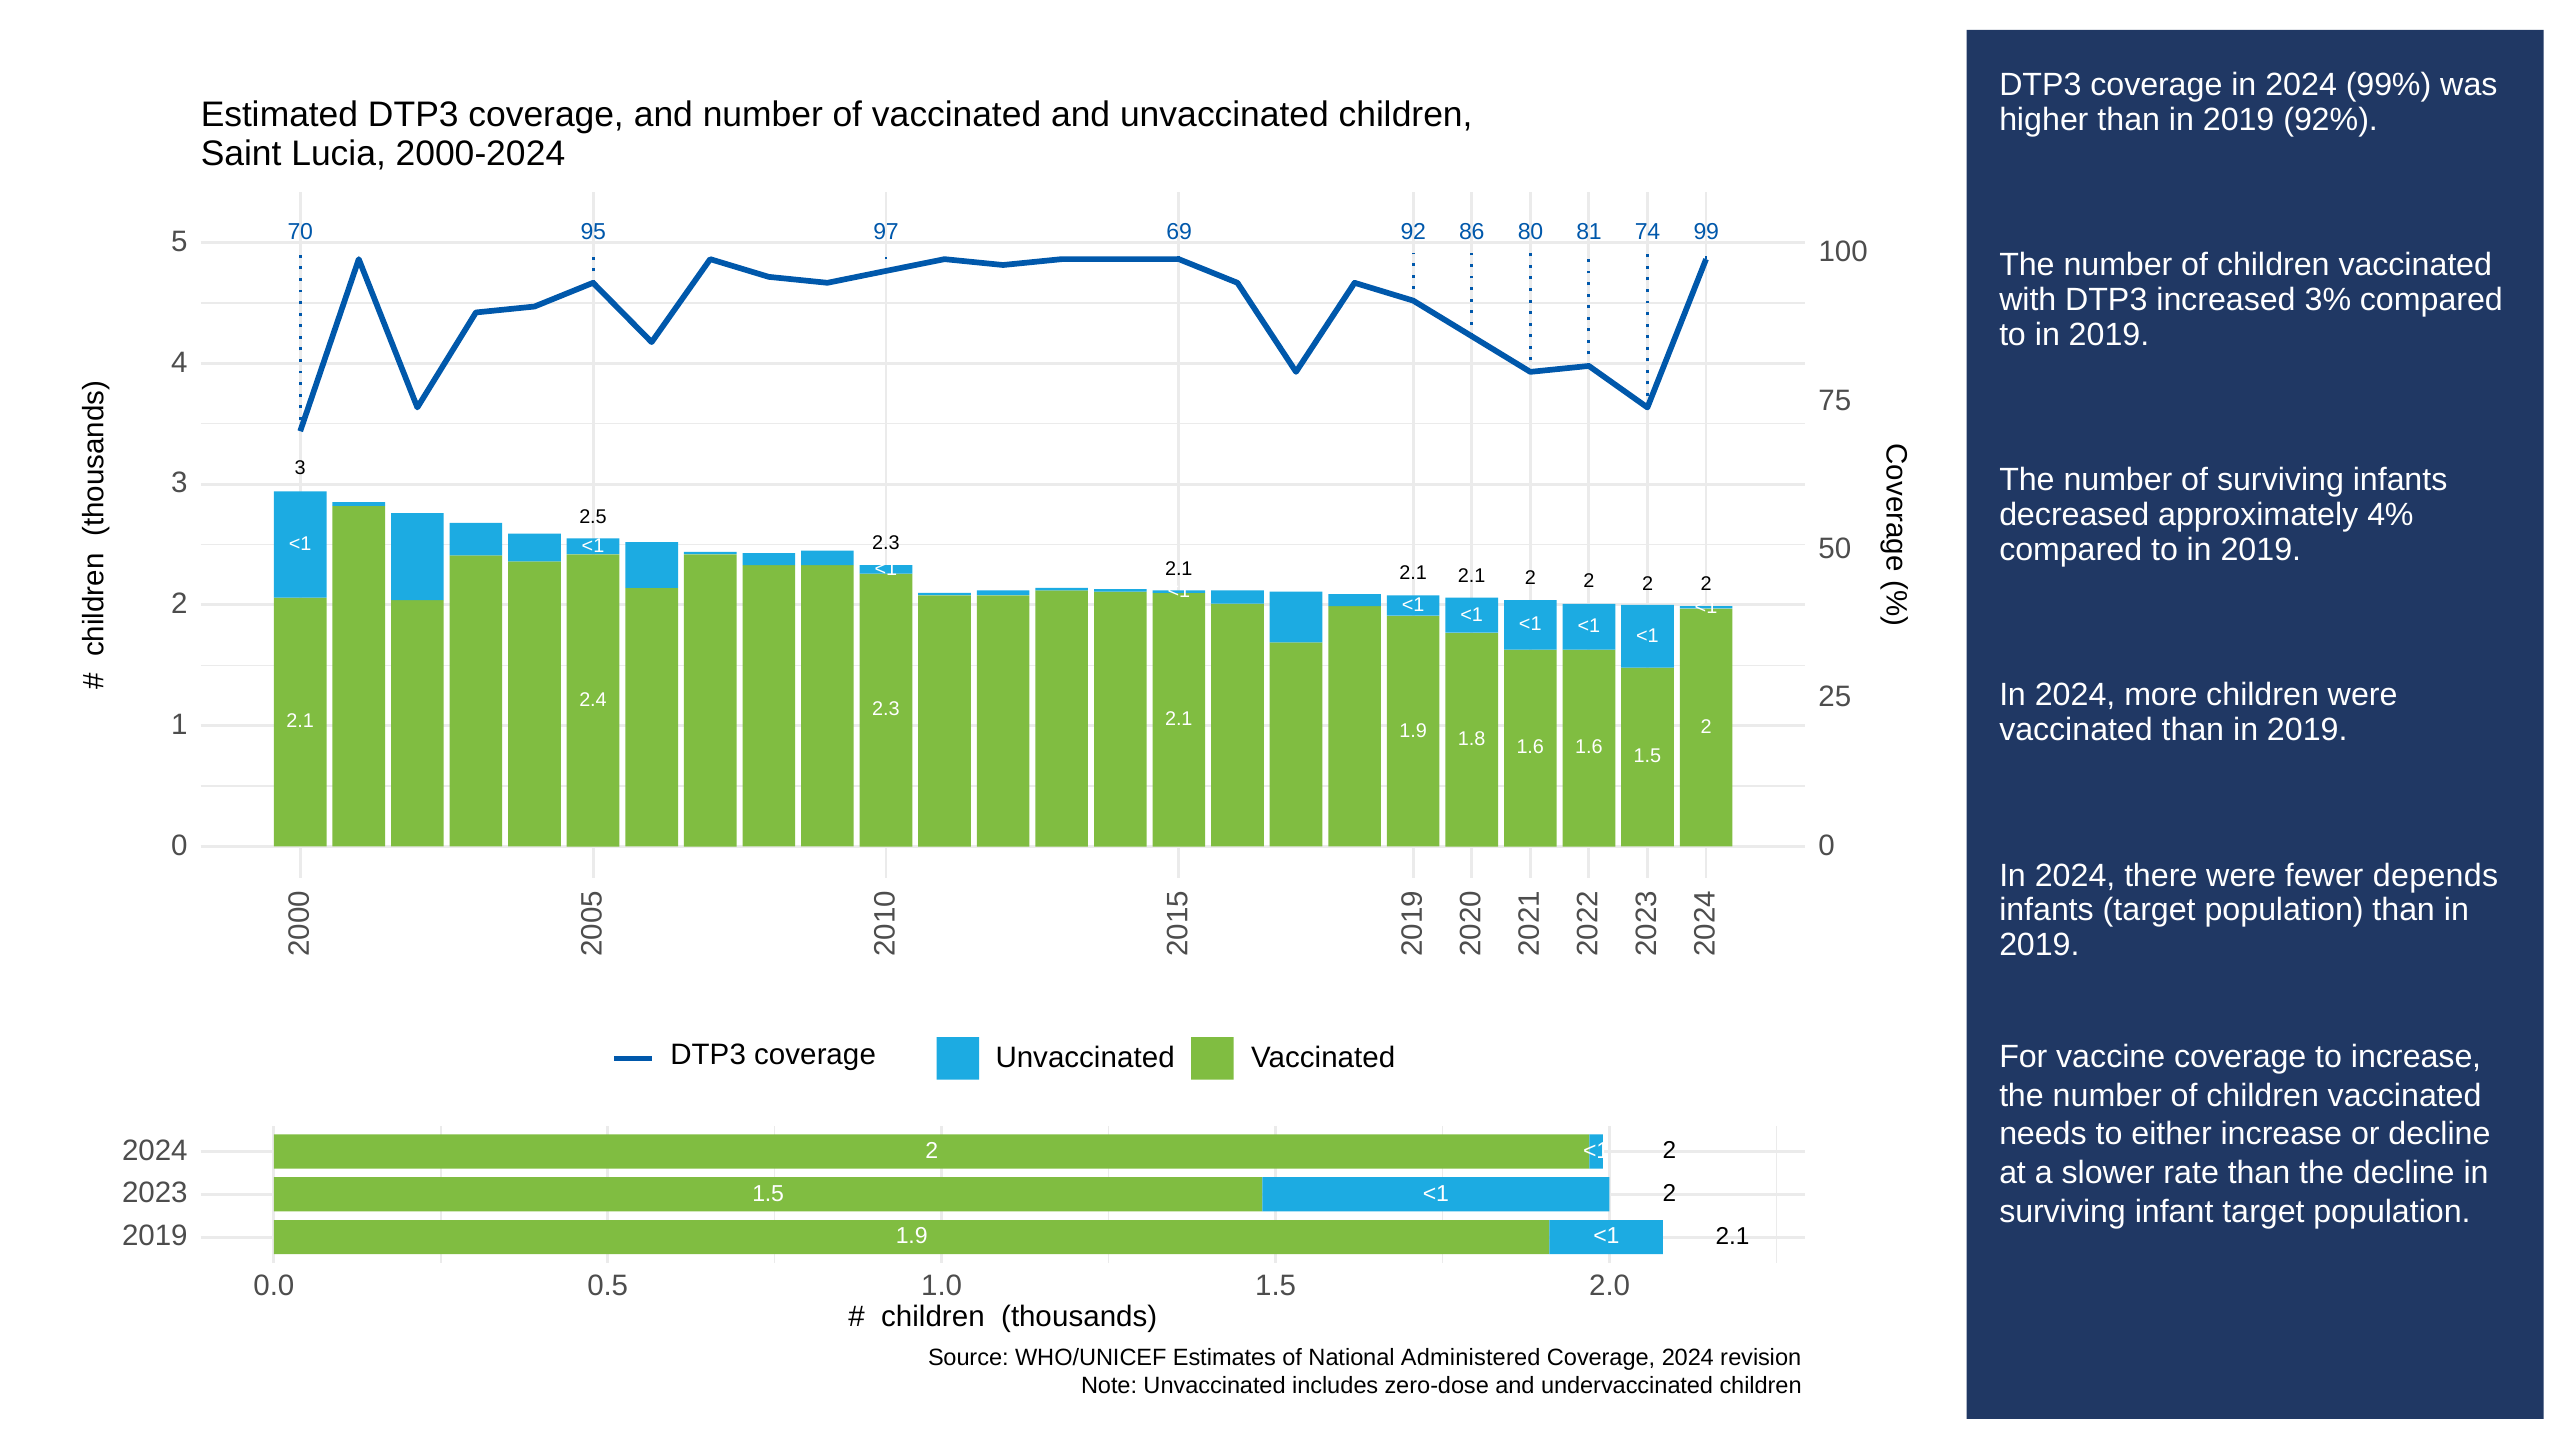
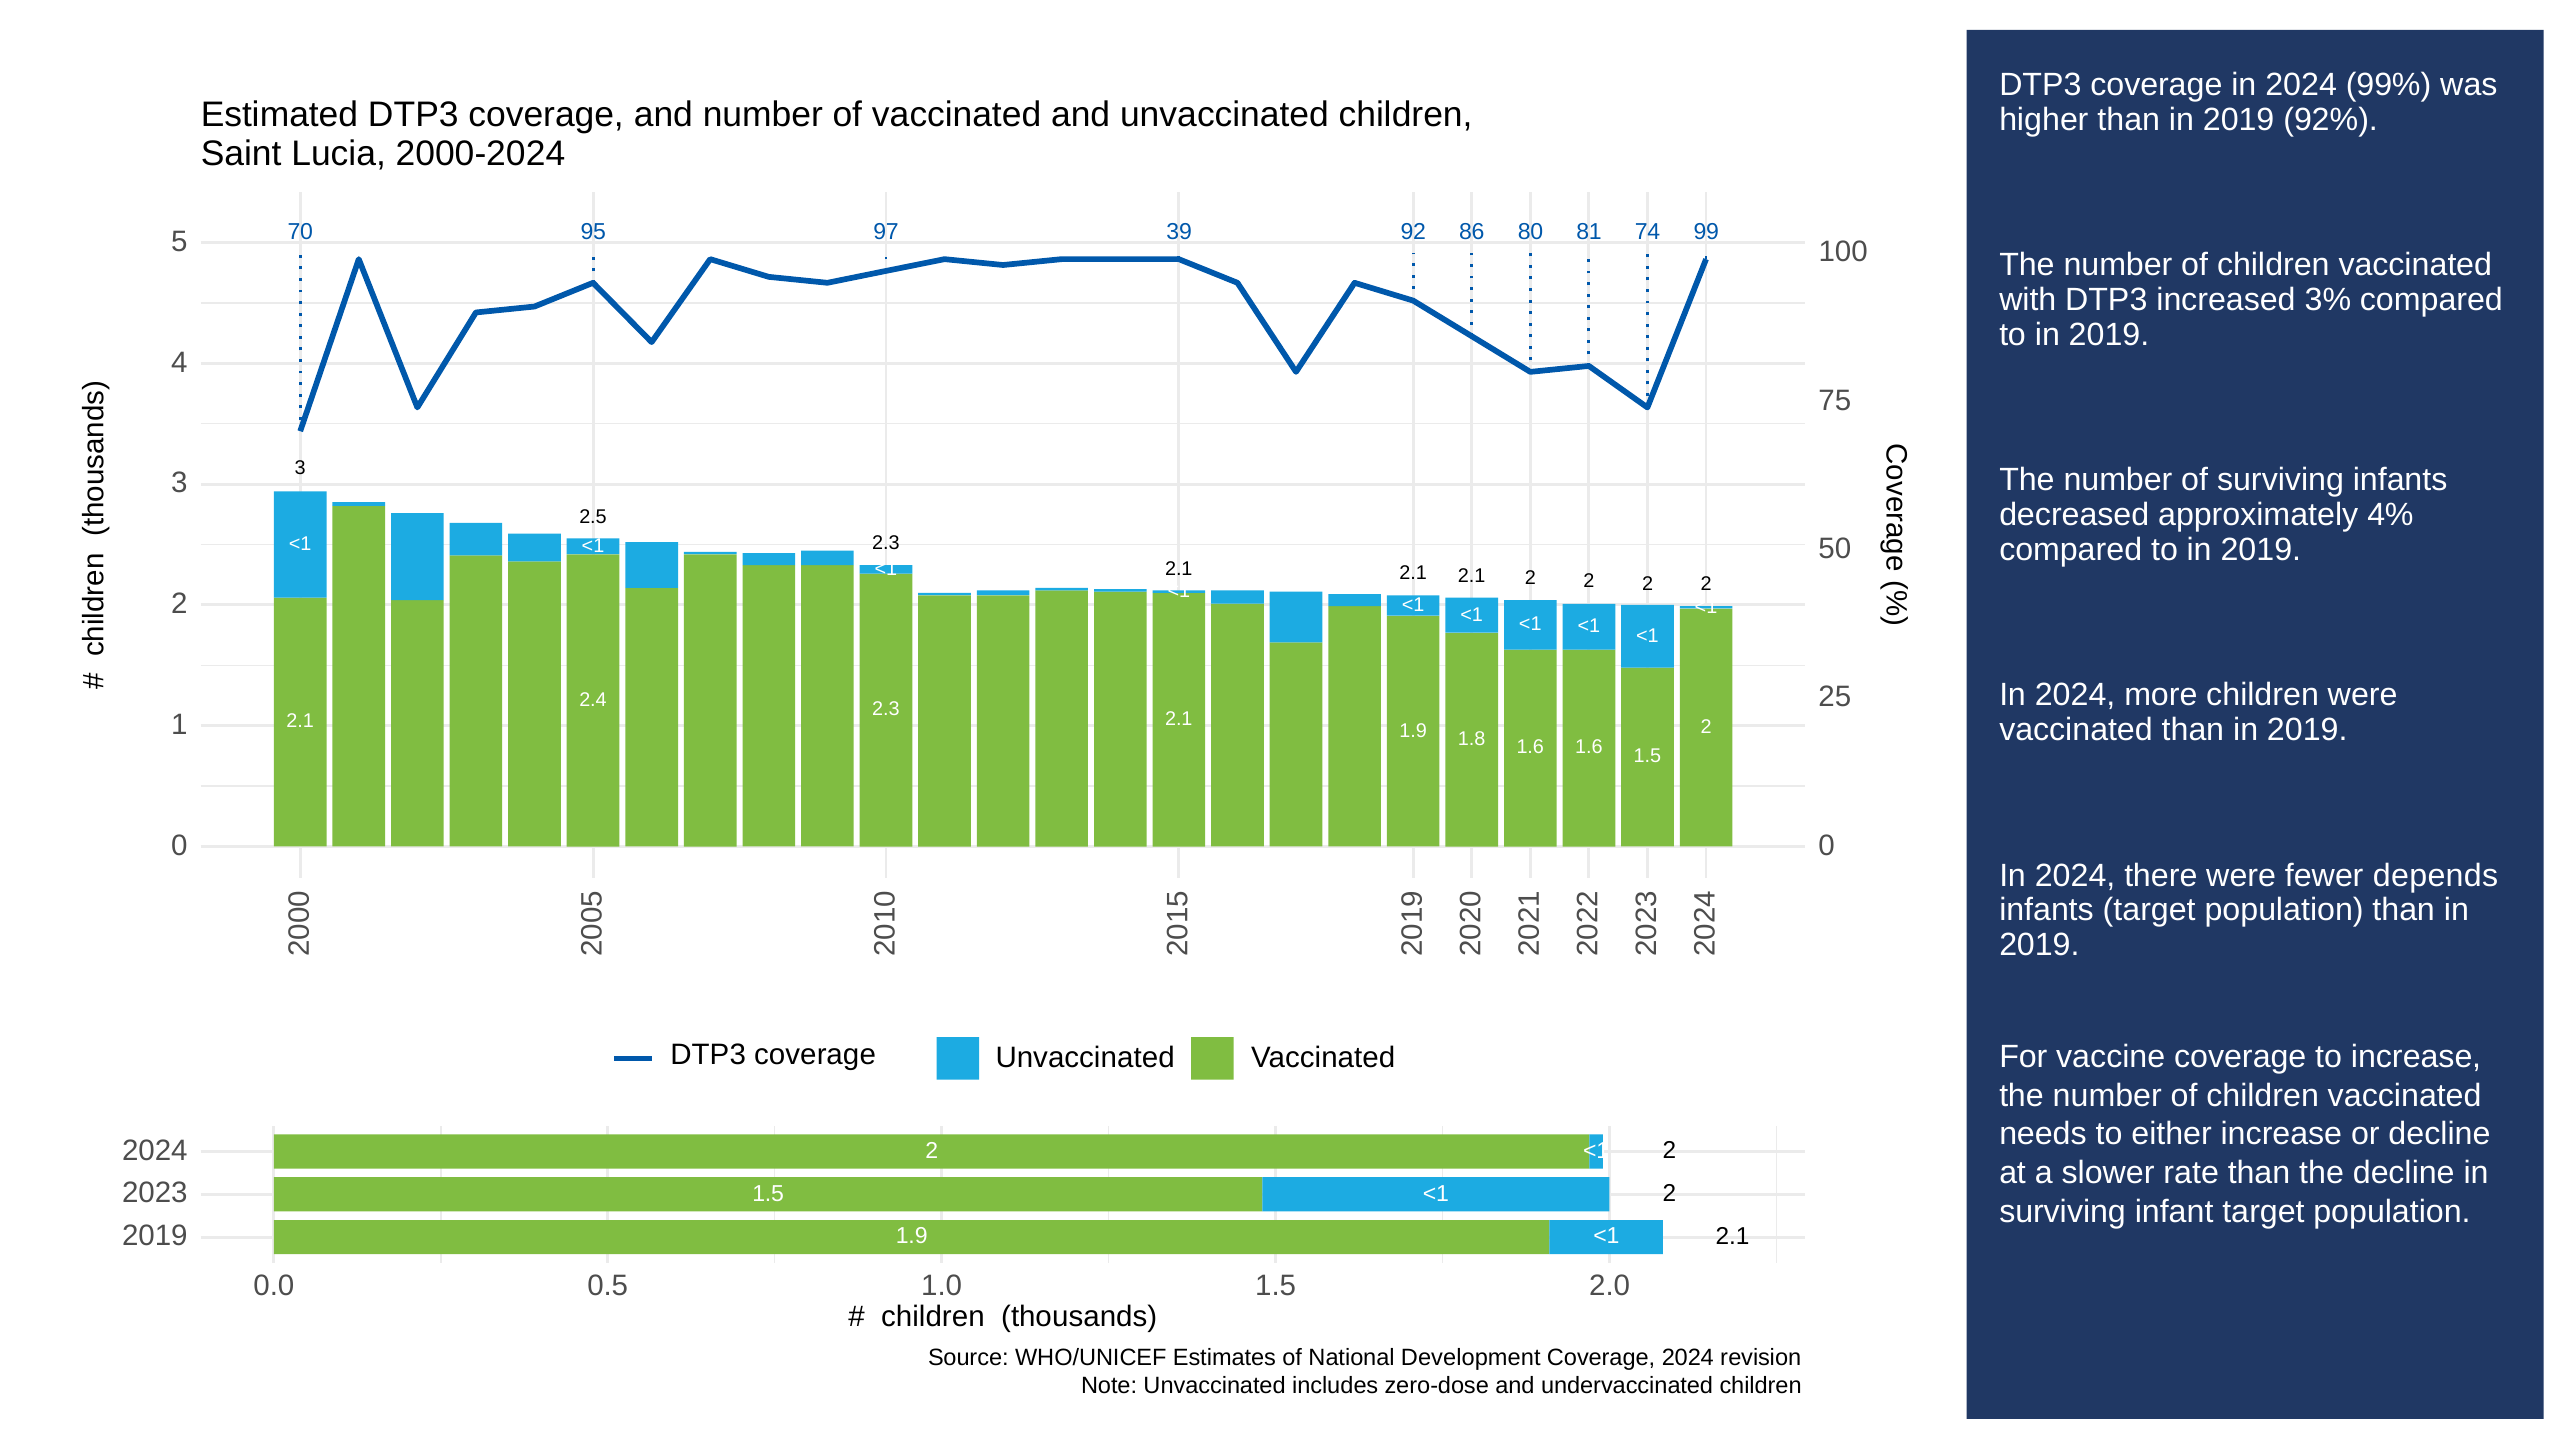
69: 69 -> 39
Administered: Administered -> Development
